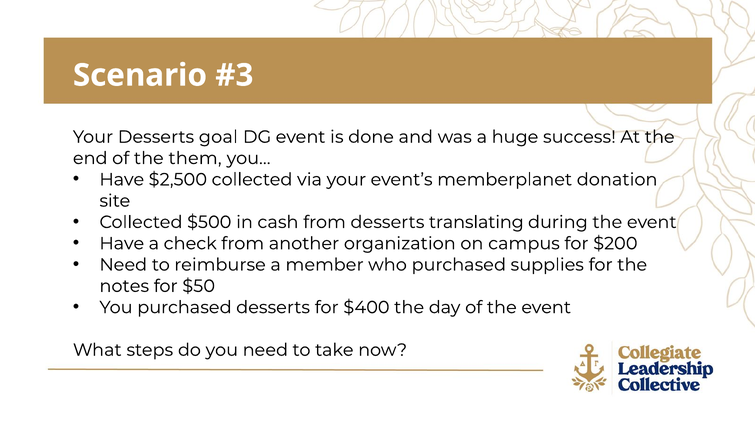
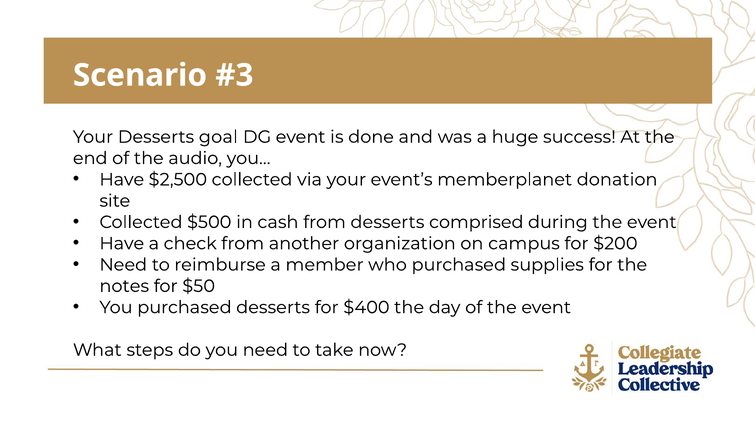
them: them -> audio
translating: translating -> comprised
